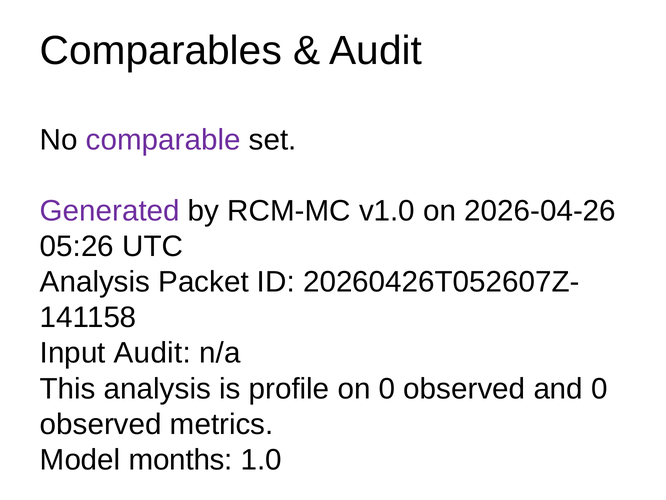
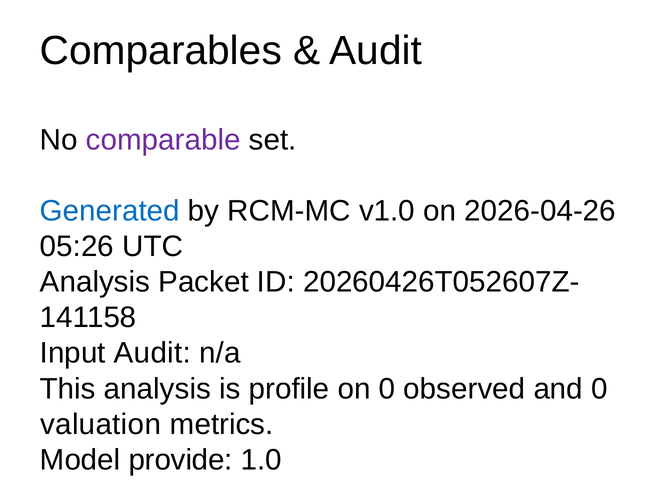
Generated colour: purple -> blue
observed at (101, 424): observed -> valuation
months: months -> provide
